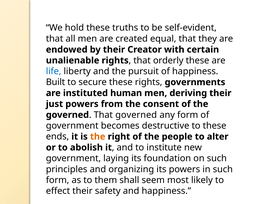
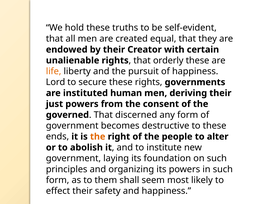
life colour: blue -> orange
Built: Built -> Lord
That governed: governed -> discerned
